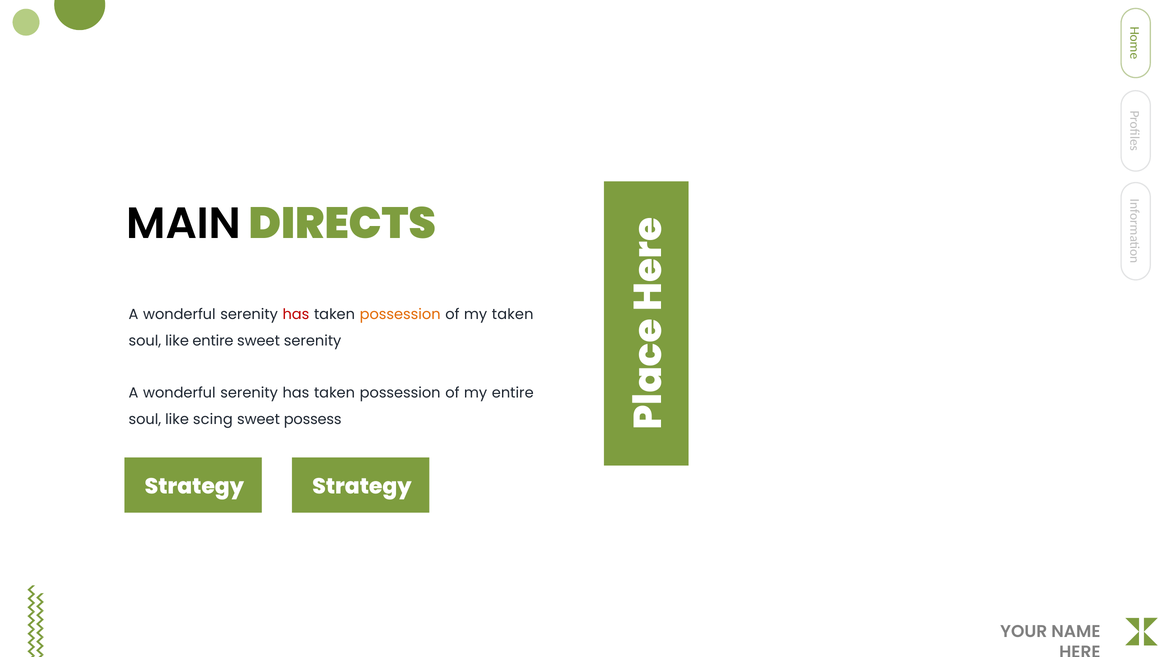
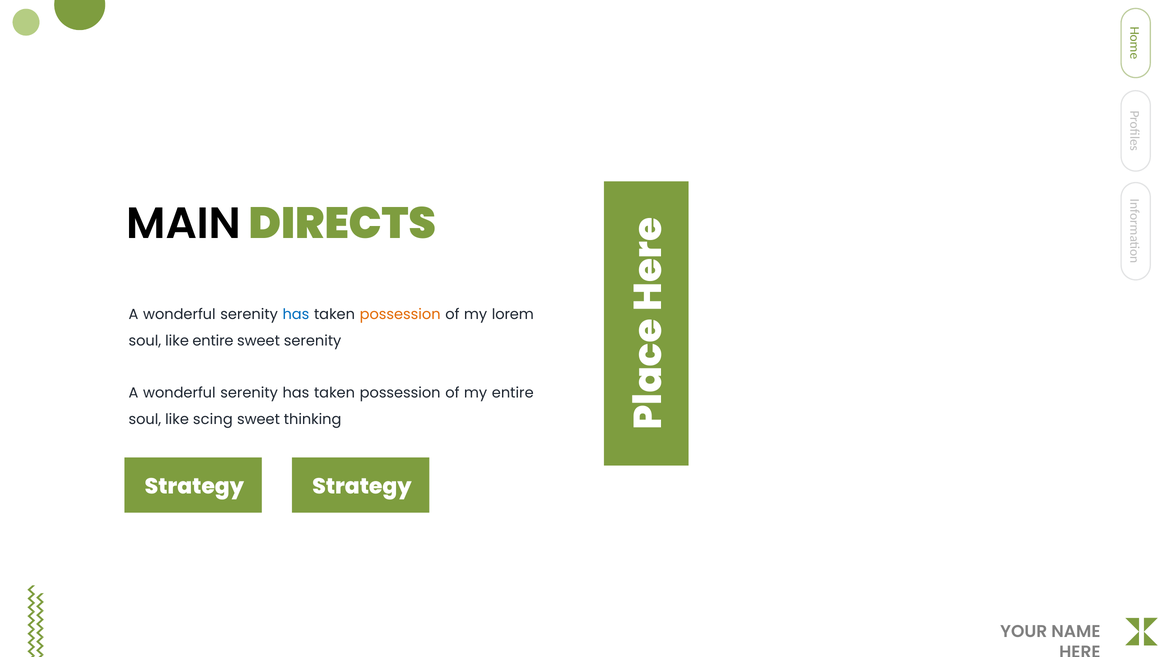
has at (296, 314) colour: red -> blue
my taken: taken -> lorem
possess: possess -> thinking
